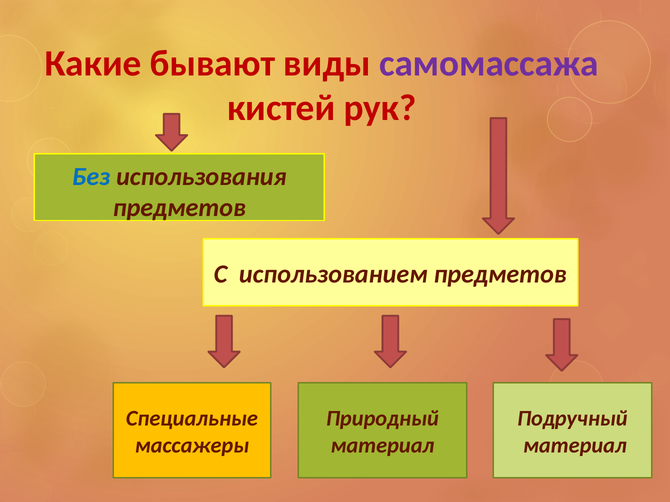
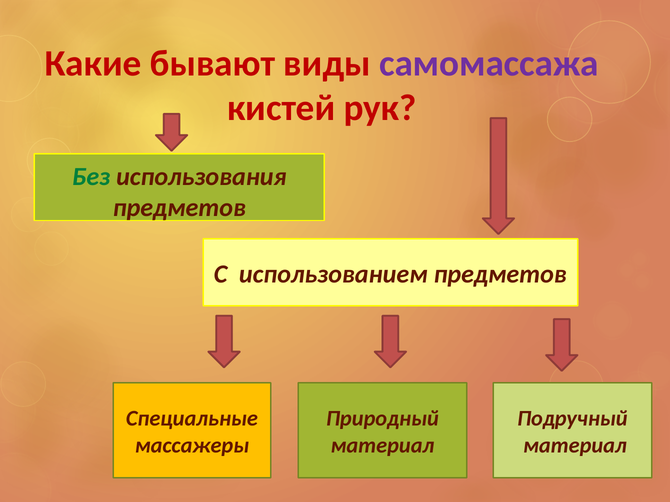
Без colour: blue -> green
